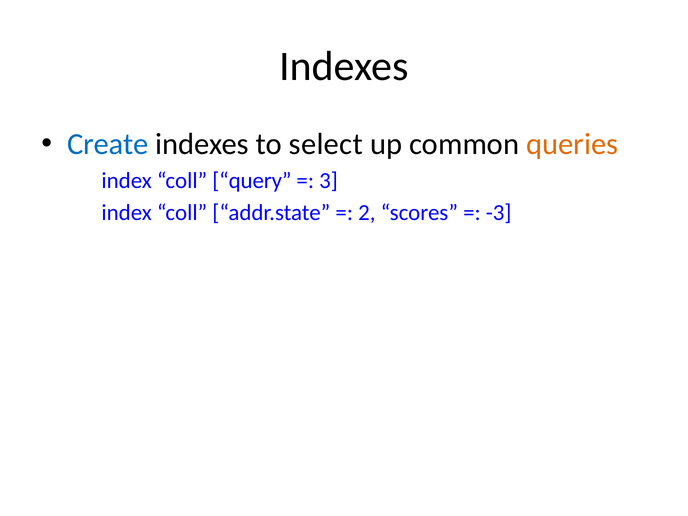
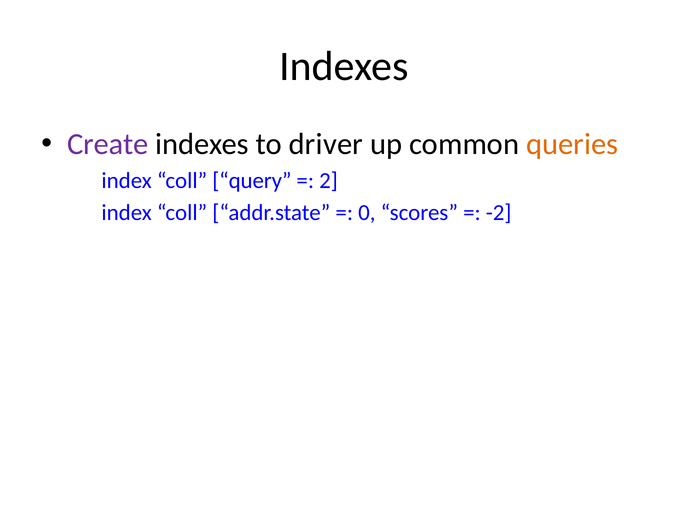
Create colour: blue -> purple
select: select -> driver
3: 3 -> 2
2: 2 -> 0
-3: -3 -> -2
